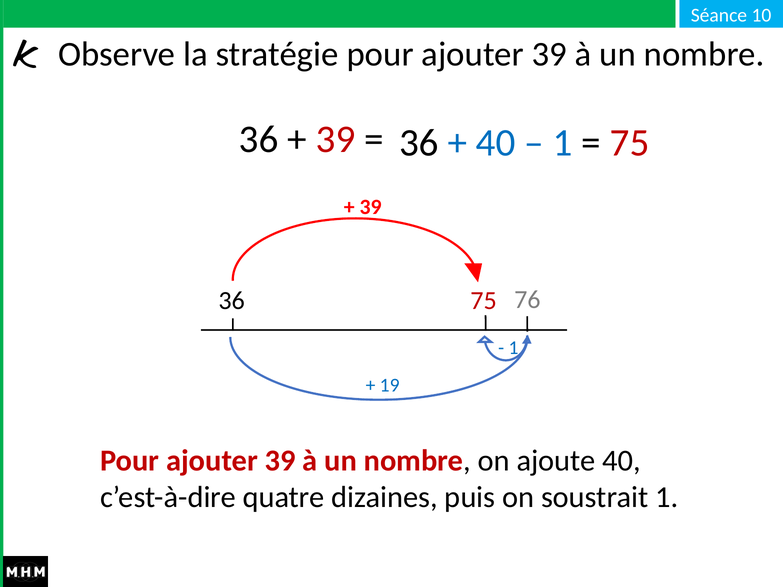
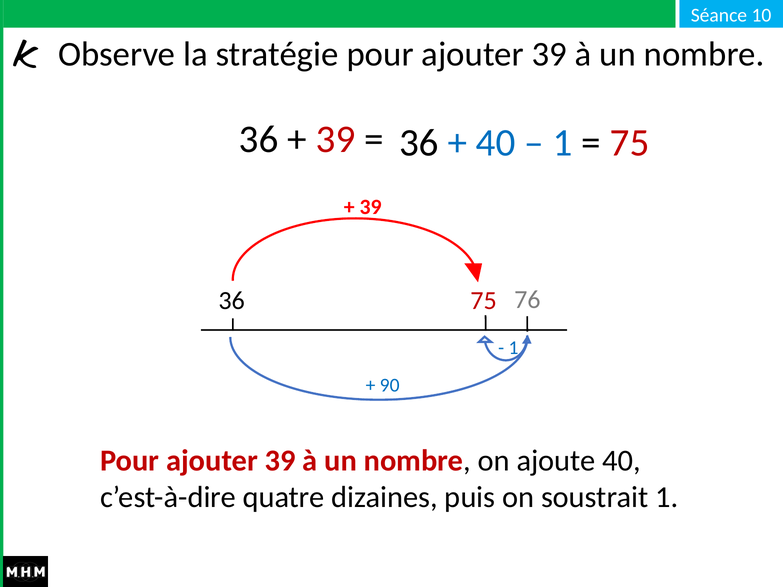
19: 19 -> 90
